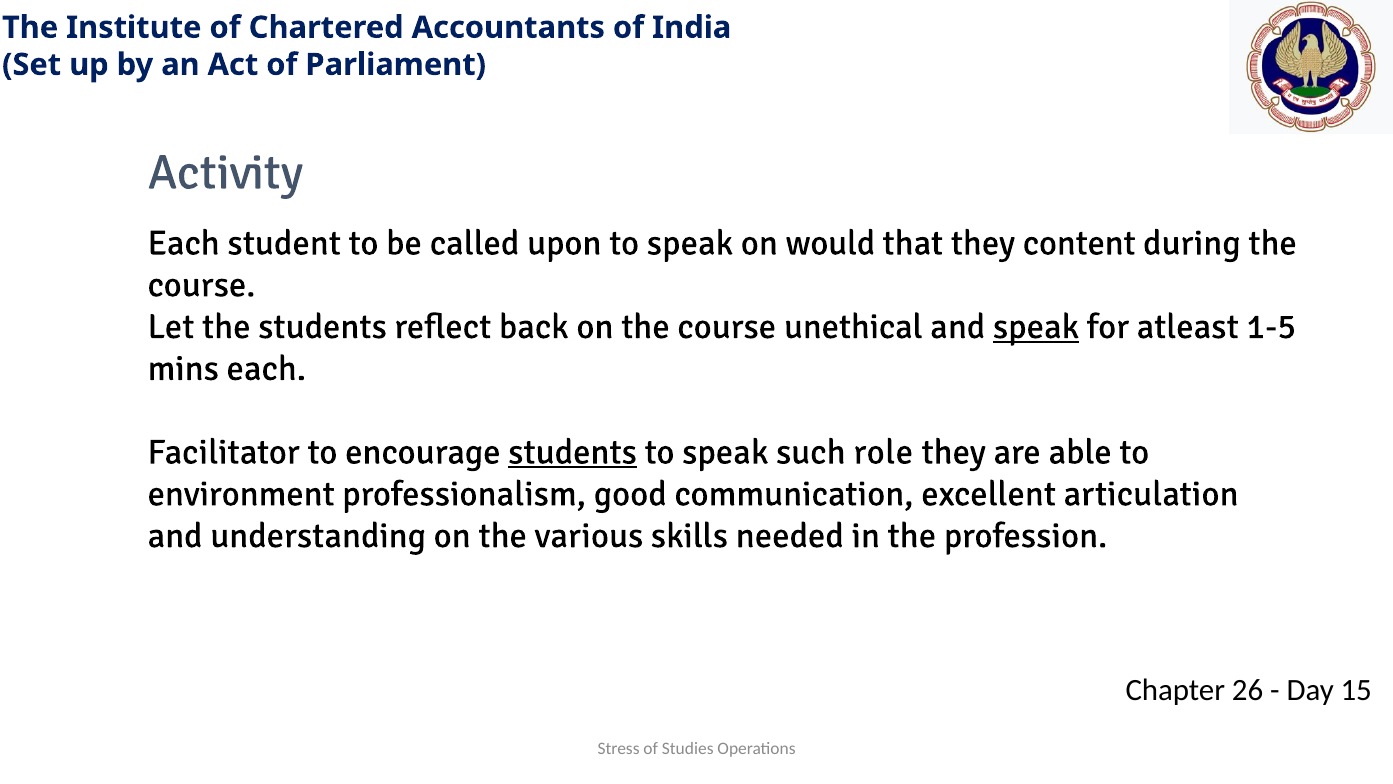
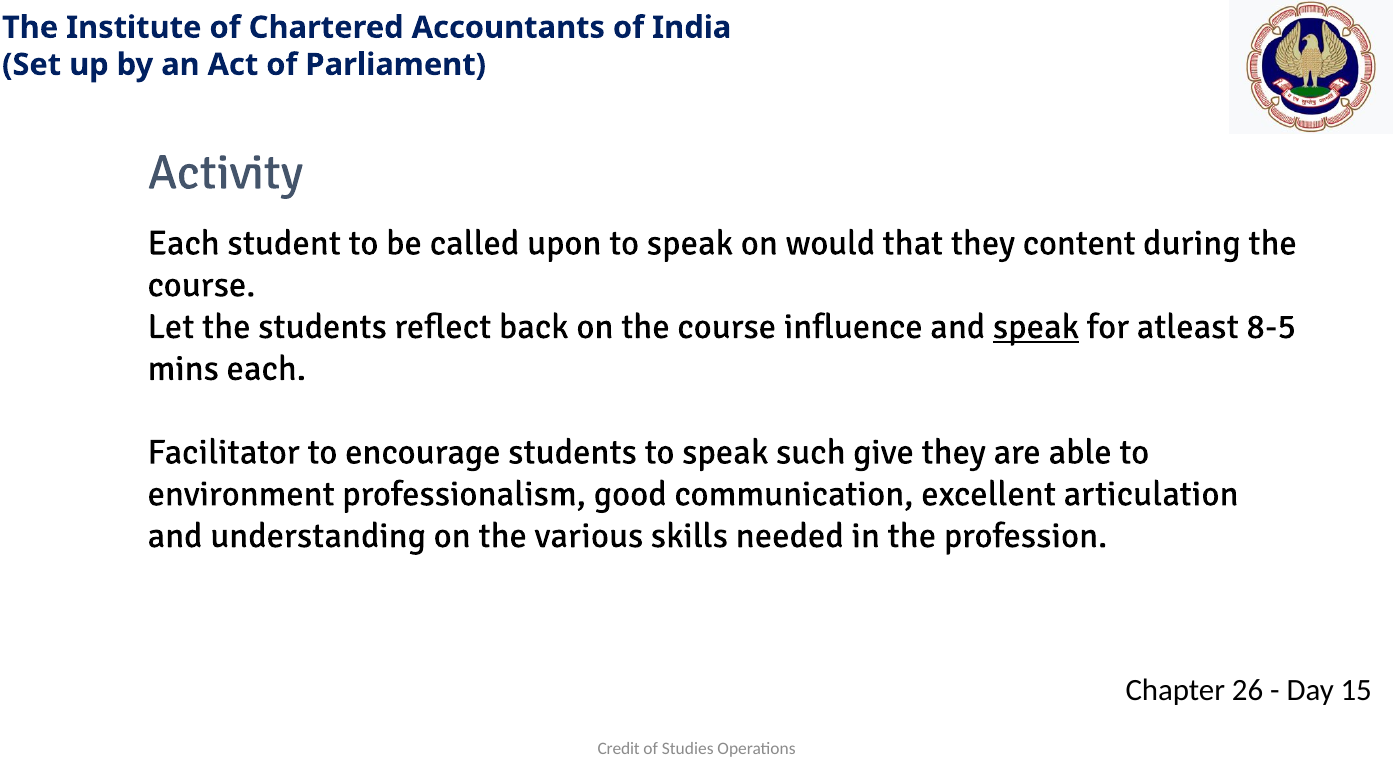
unethical: unethical -> influence
1-5: 1-5 -> 8-5
students at (573, 452) underline: present -> none
role: role -> give
Stress: Stress -> Credit
